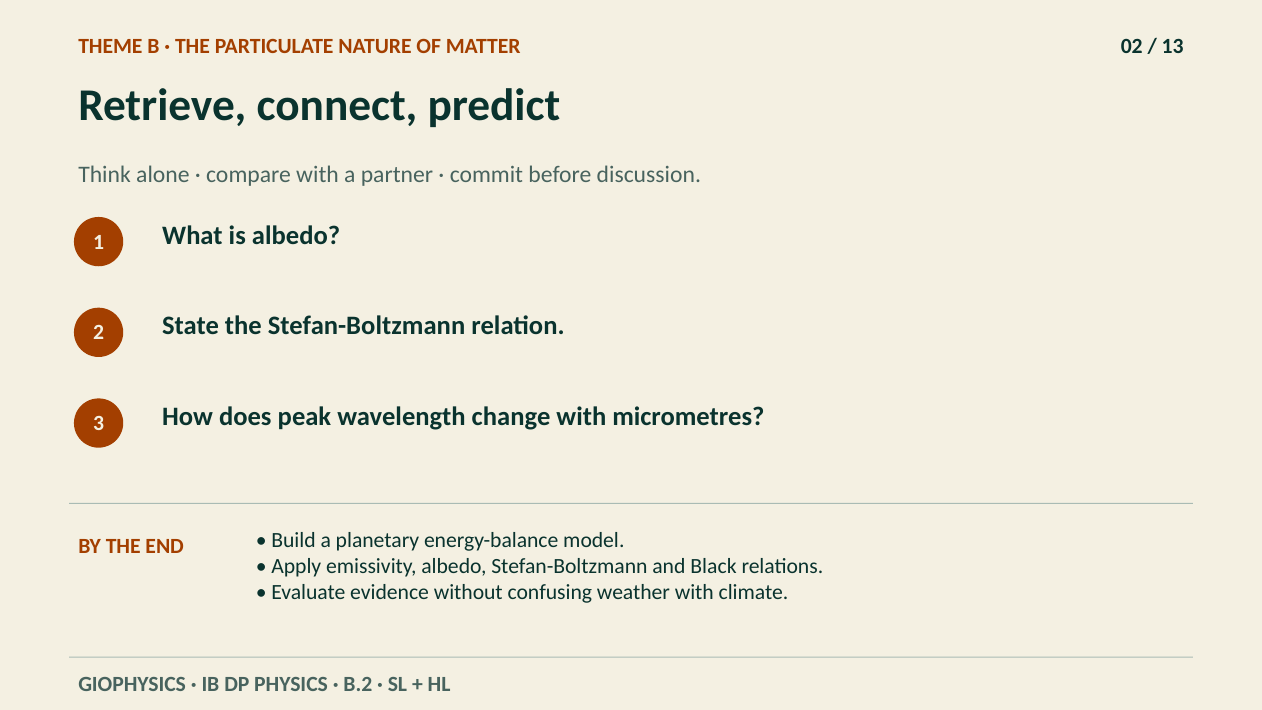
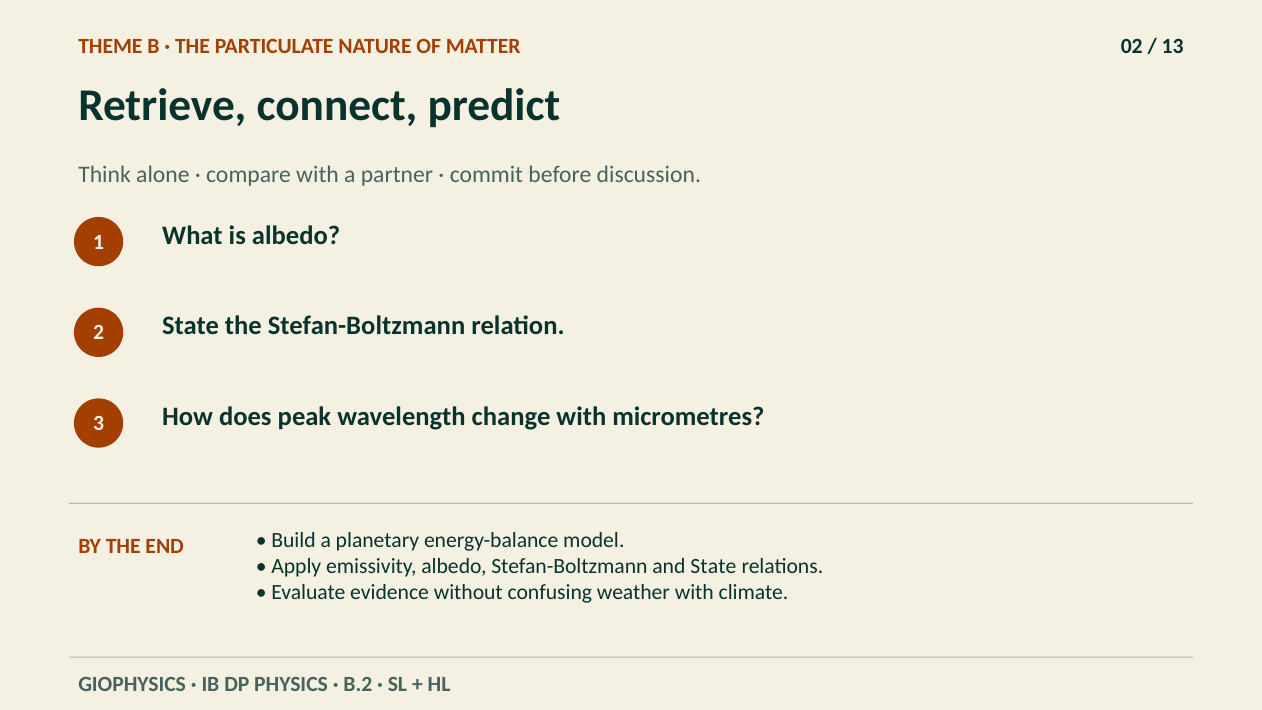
and Black: Black -> State
